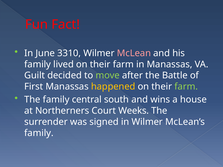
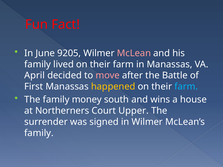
3310: 3310 -> 9205
Guilt: Guilt -> April
move colour: light green -> pink
farm at (186, 87) colour: light green -> light blue
central: central -> money
Weeks: Weeks -> Upper
